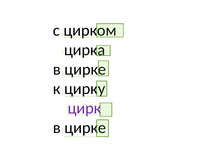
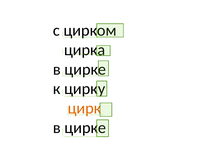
цирк colour: purple -> orange
